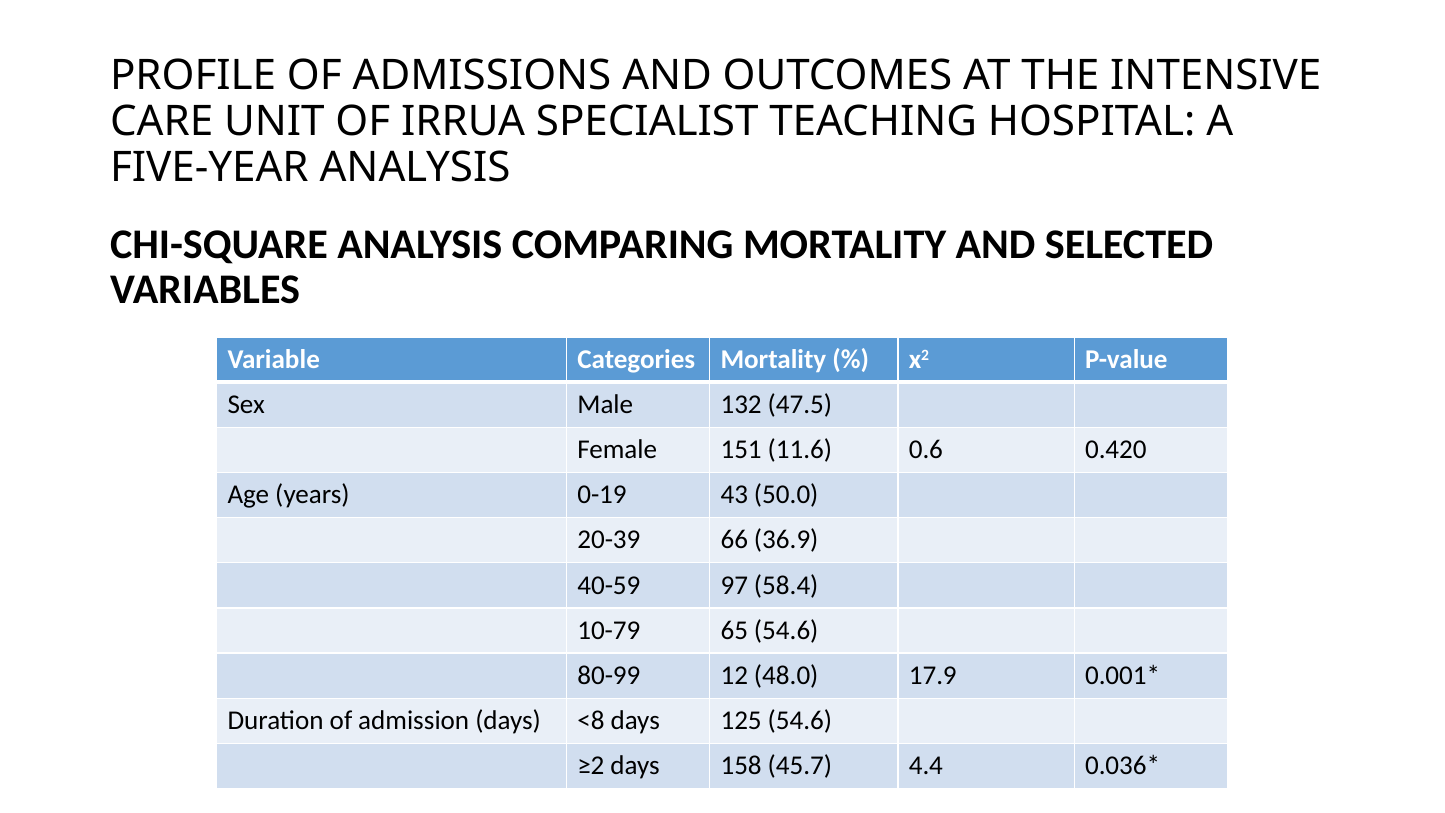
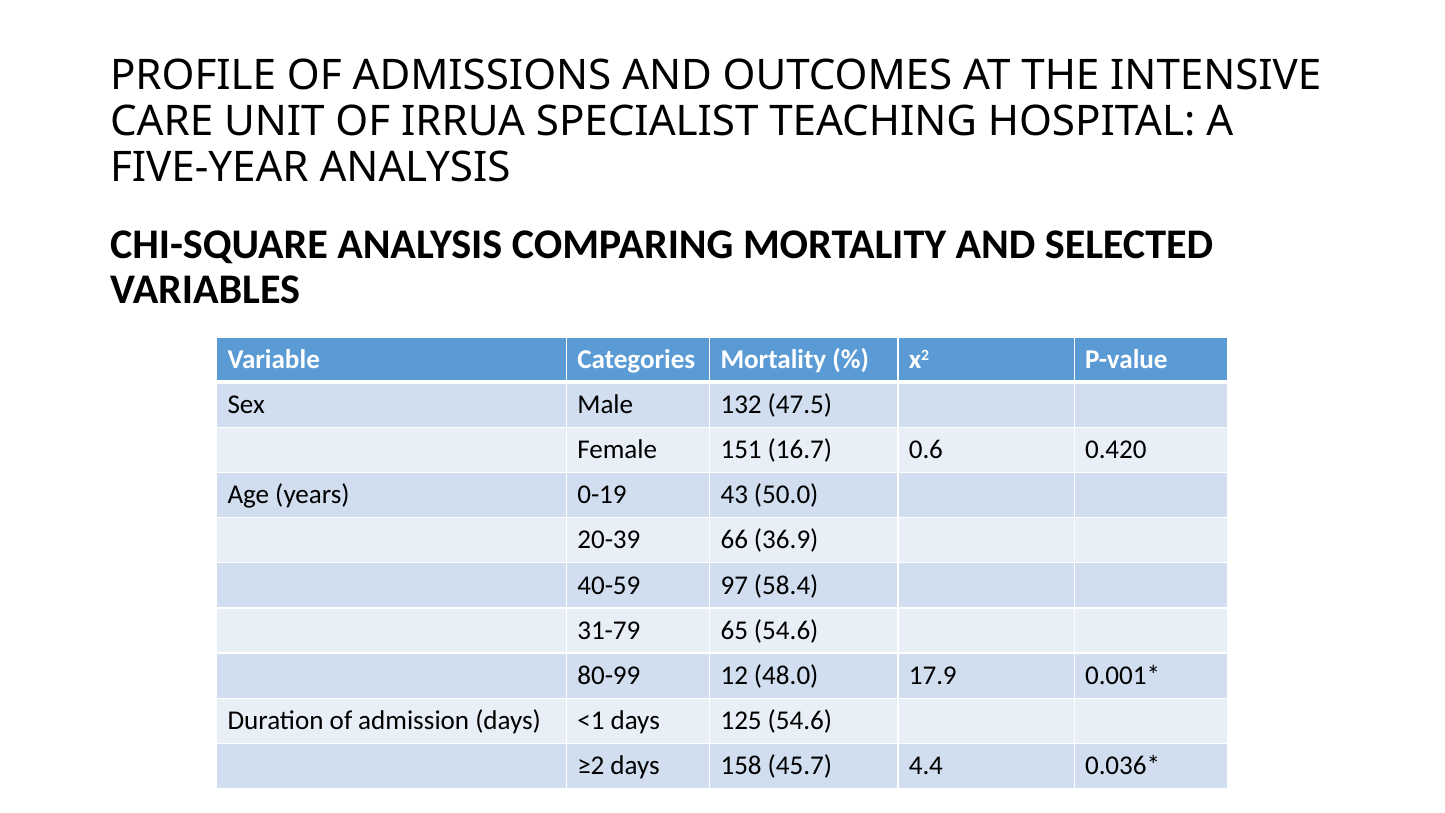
11.6: 11.6 -> 16.7
10-79: 10-79 -> 31-79
<8: <8 -> <1
